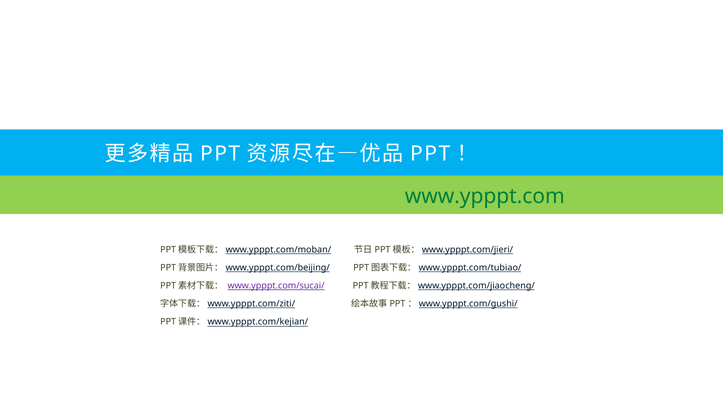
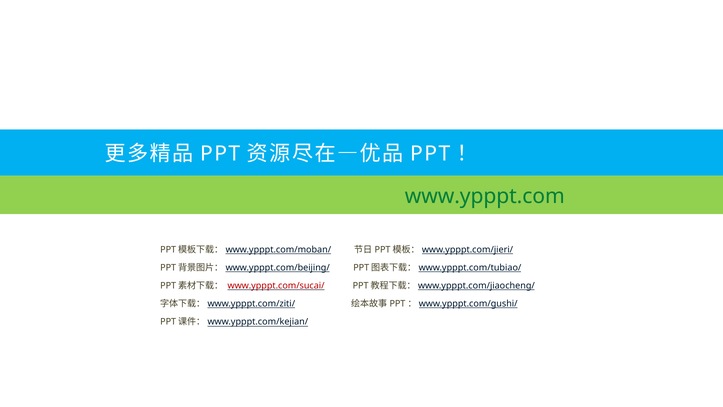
www.ypppt.com/sucai/ colour: purple -> red
